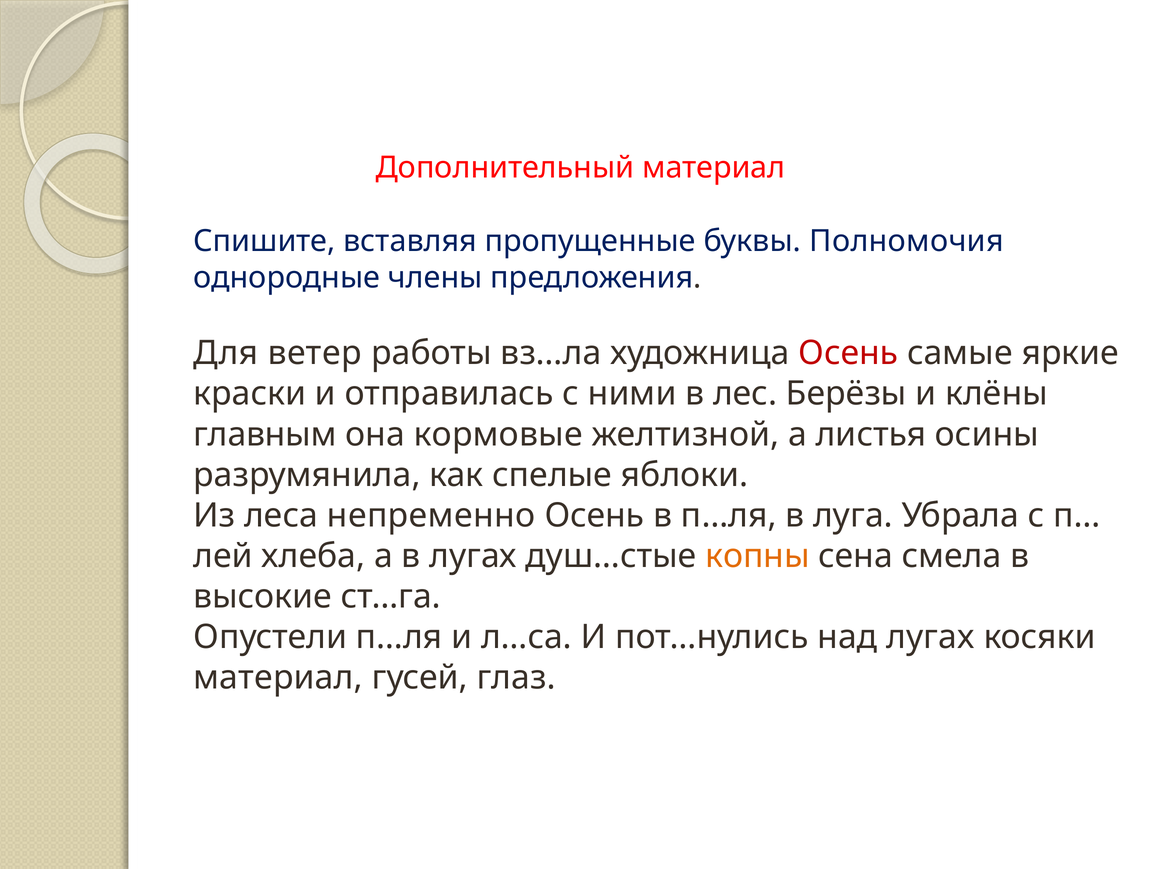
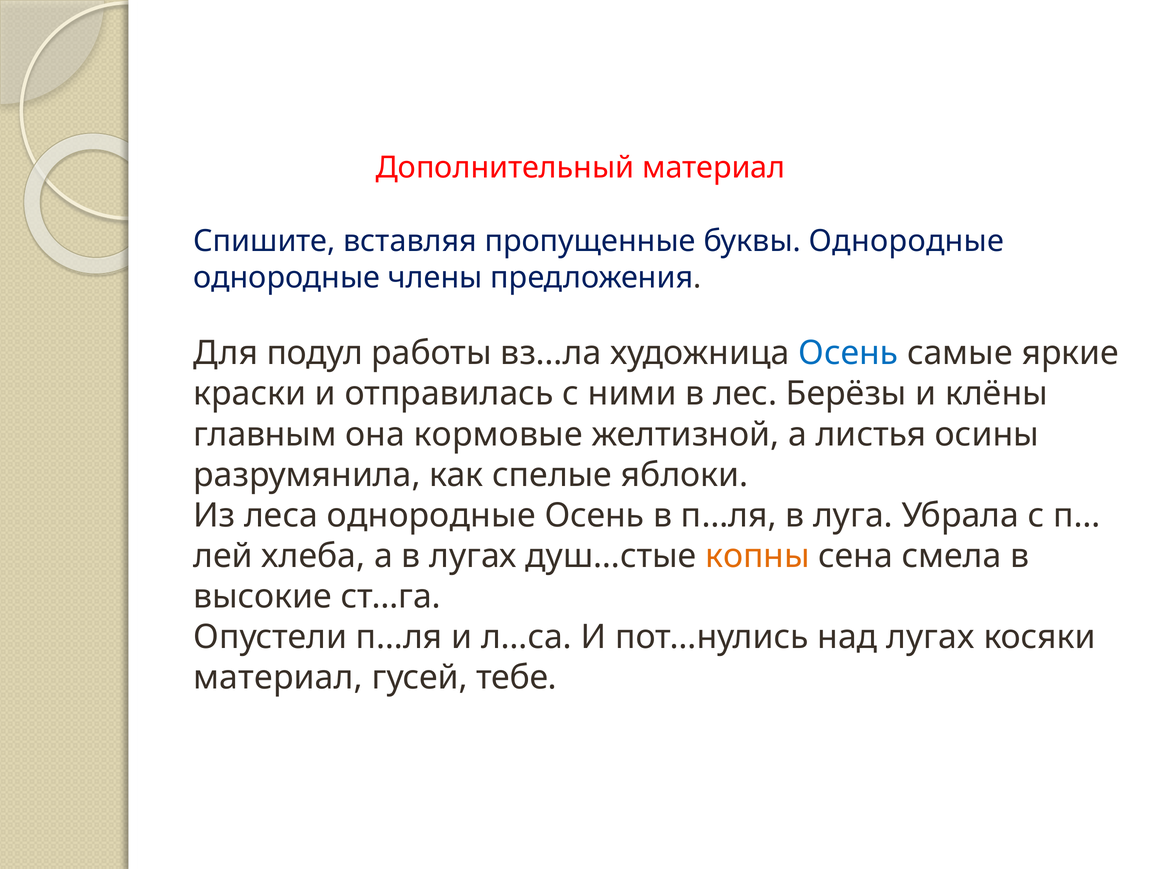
буквы Полномочия: Полномочия -> Однородные
ветер: ветер -> подул
Осень at (848, 353) colour: red -> blue
леса непременно: непременно -> однородные
глаз: глаз -> тебе
